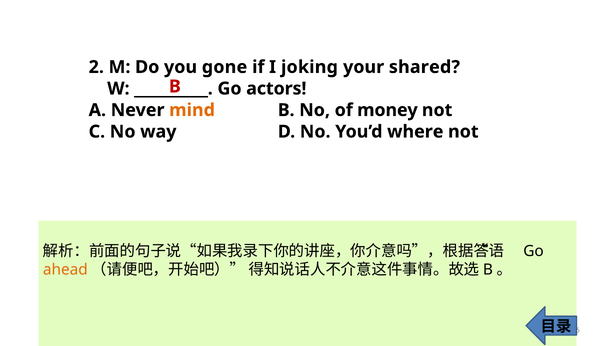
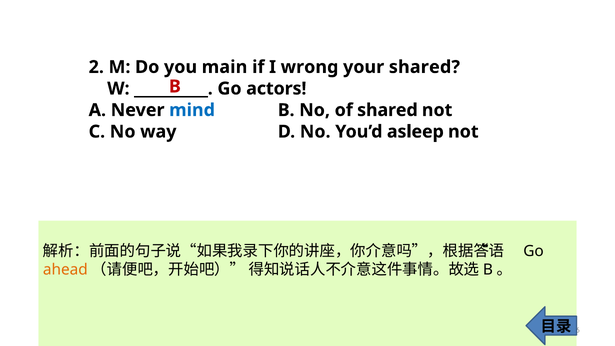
gone: gone -> main
joking: joking -> wrong
mind colour: orange -> blue
of money: money -> shared
where: where -> asleep
